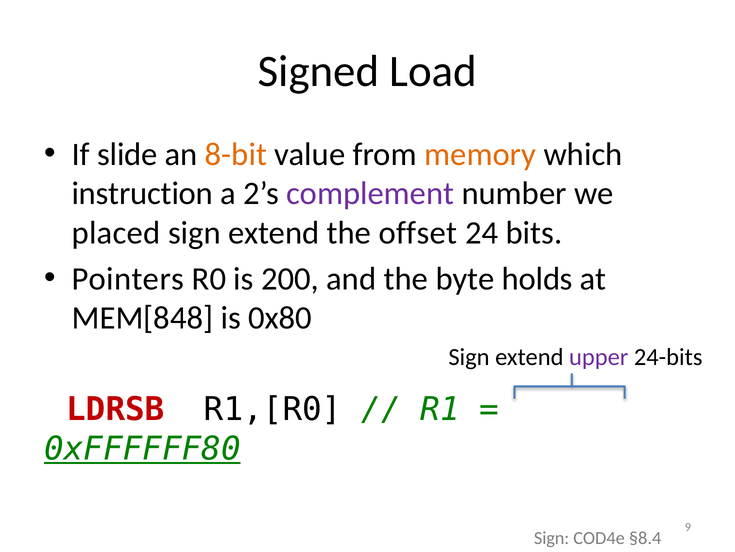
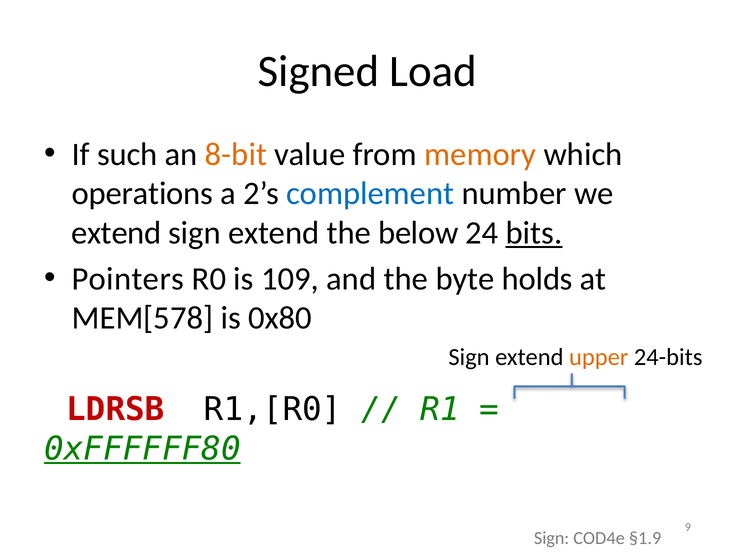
slide: slide -> such
instruction: instruction -> operations
complement colour: purple -> blue
placed at (116, 233): placed -> extend
offset: offset -> below
bits underline: none -> present
200: 200 -> 109
MEM[848: MEM[848 -> MEM[578
upper colour: purple -> orange
§8.4: §8.4 -> §1.9
